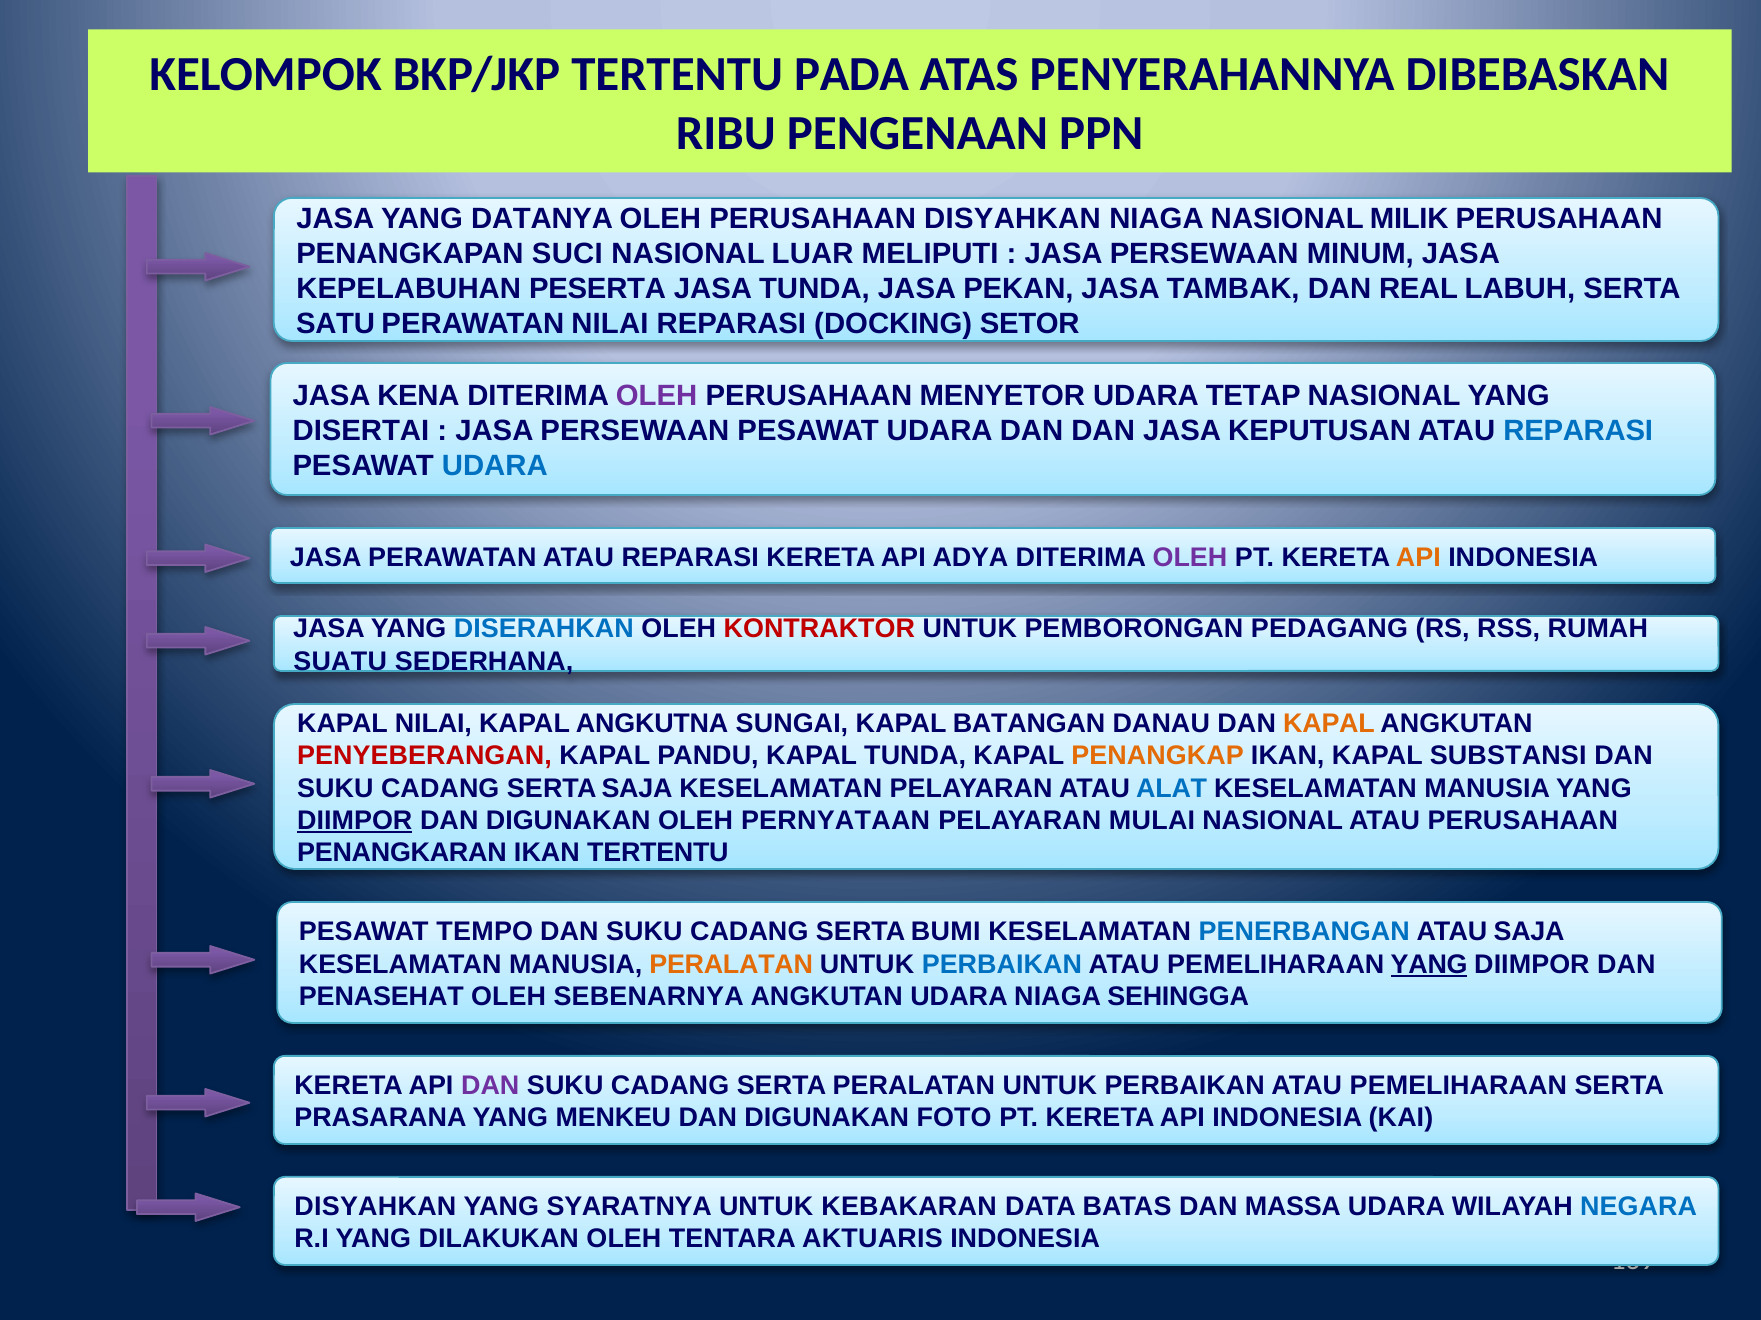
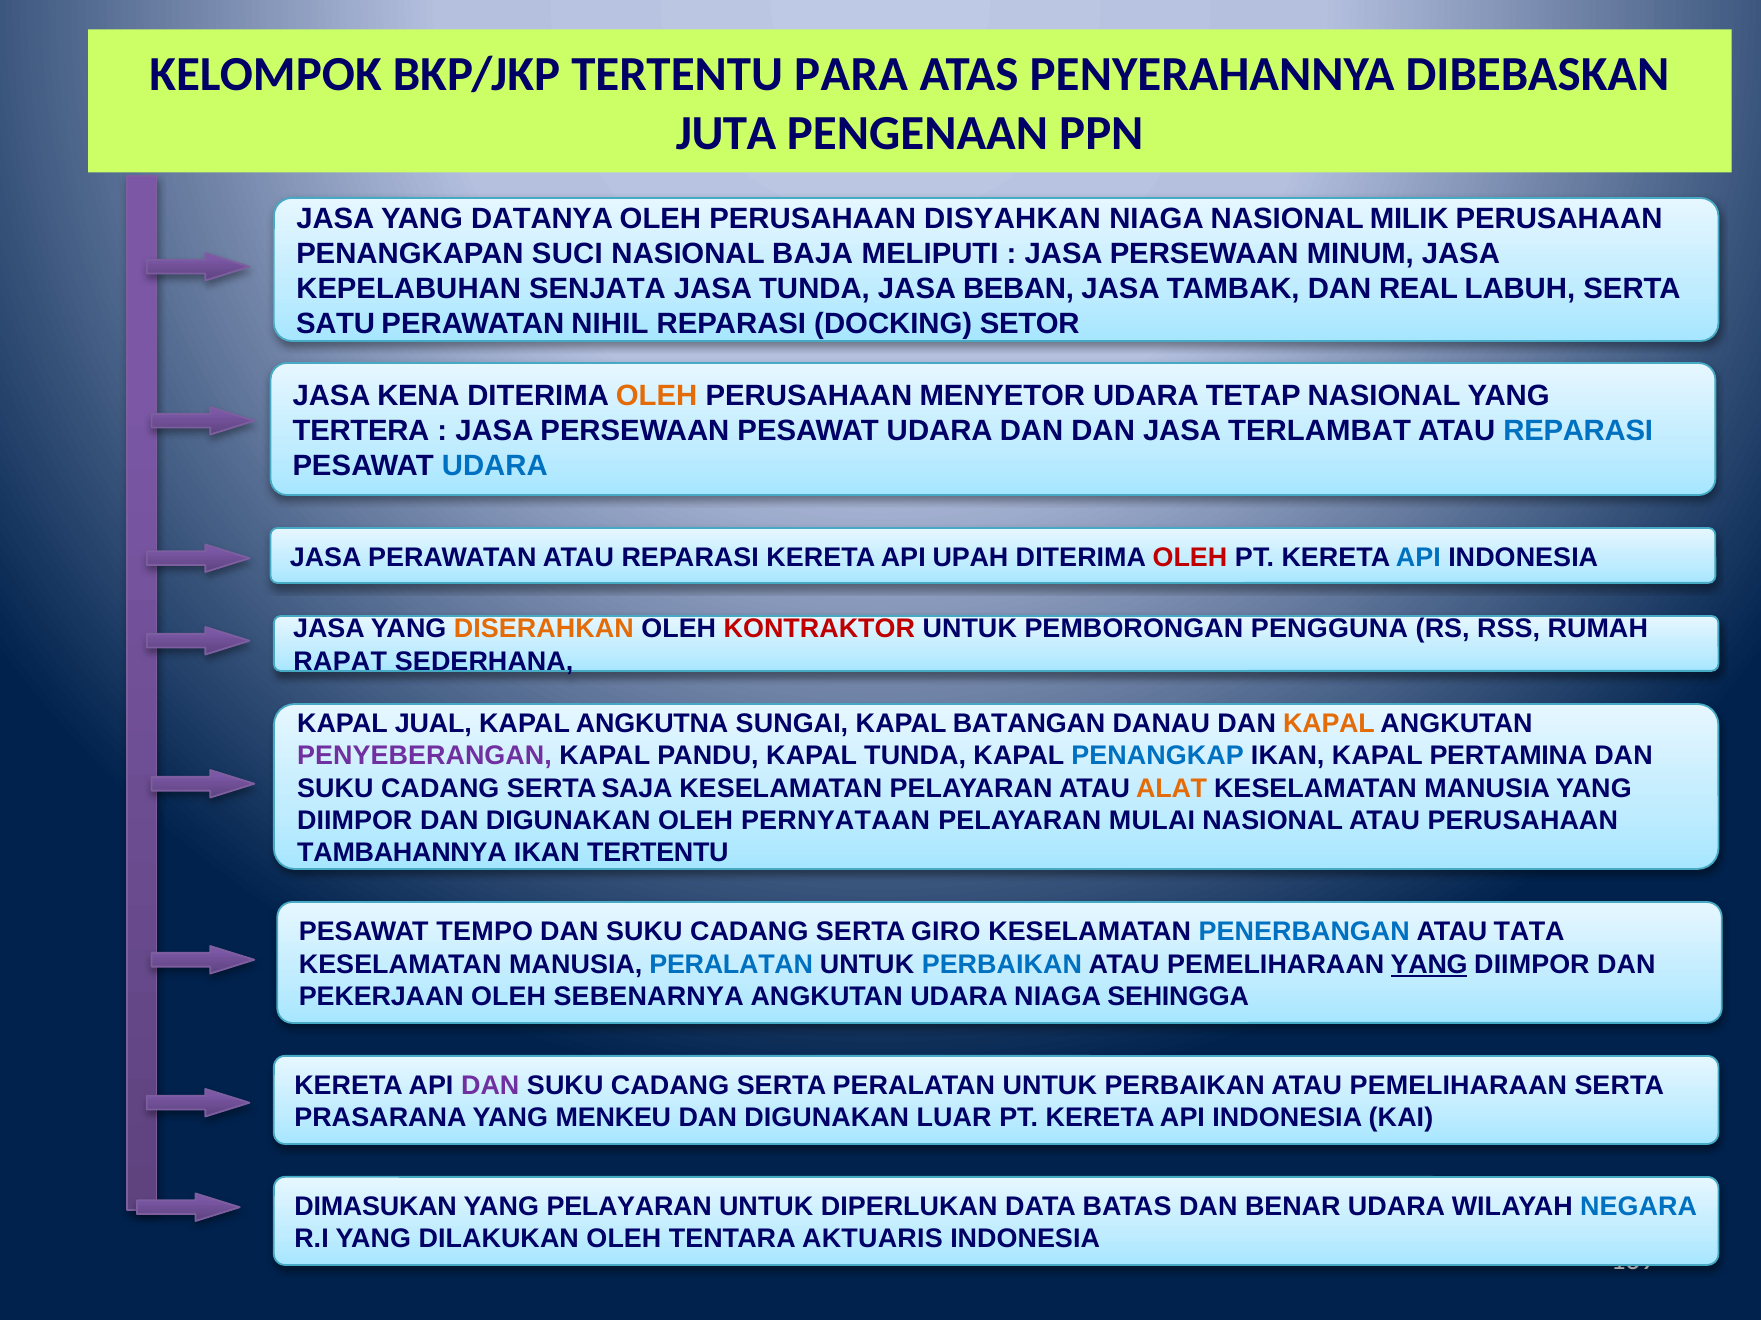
PADA: PADA -> PARA
RIBU: RIBU -> JUTA
LUAR: LUAR -> BAJA
PESERTA: PESERTA -> SENJATA
PEKAN: PEKAN -> BEBAN
PERAWATAN NILAI: NILAI -> NIHIL
OLEH at (657, 396) colour: purple -> orange
DISERTAI: DISERTAI -> TERTERA
KEPUTUSAN: KEPUTUSAN -> TERLAMBAT
ADYA: ADYA -> UPAH
OLEH at (1190, 558) colour: purple -> red
API at (1418, 558) colour: orange -> blue
DISERAHKAN colour: blue -> orange
PEDAGANG: PEDAGANG -> PENGGUNA
SUATU: SUATU -> RAPAT
KAPAL NILAI: NILAI -> JUAL
PENYEBERANGAN colour: red -> purple
PENANGKAP colour: orange -> blue
SUBSTANSI: SUBSTANSI -> PERTAMINA
ALAT colour: blue -> orange
DIIMPOR at (355, 821) underline: present -> none
PENANGKARAN: PENANGKARAN -> TAMBAHANNYA
BUMI: BUMI -> GIRO
ATAU SAJA: SAJA -> TATA
PERALATAN at (731, 965) colour: orange -> blue
PENASEHAT: PENASEHAT -> PEKERJAAN
FOTO: FOTO -> LUAR
DISYAHKAN at (375, 1207): DISYAHKAN -> DIMASUKAN
YANG SYARATNYA: SYARATNYA -> PELAYARAN
KEBAKARAN: KEBAKARAN -> DIPERLUKAN
MASSA: MASSA -> BENAR
